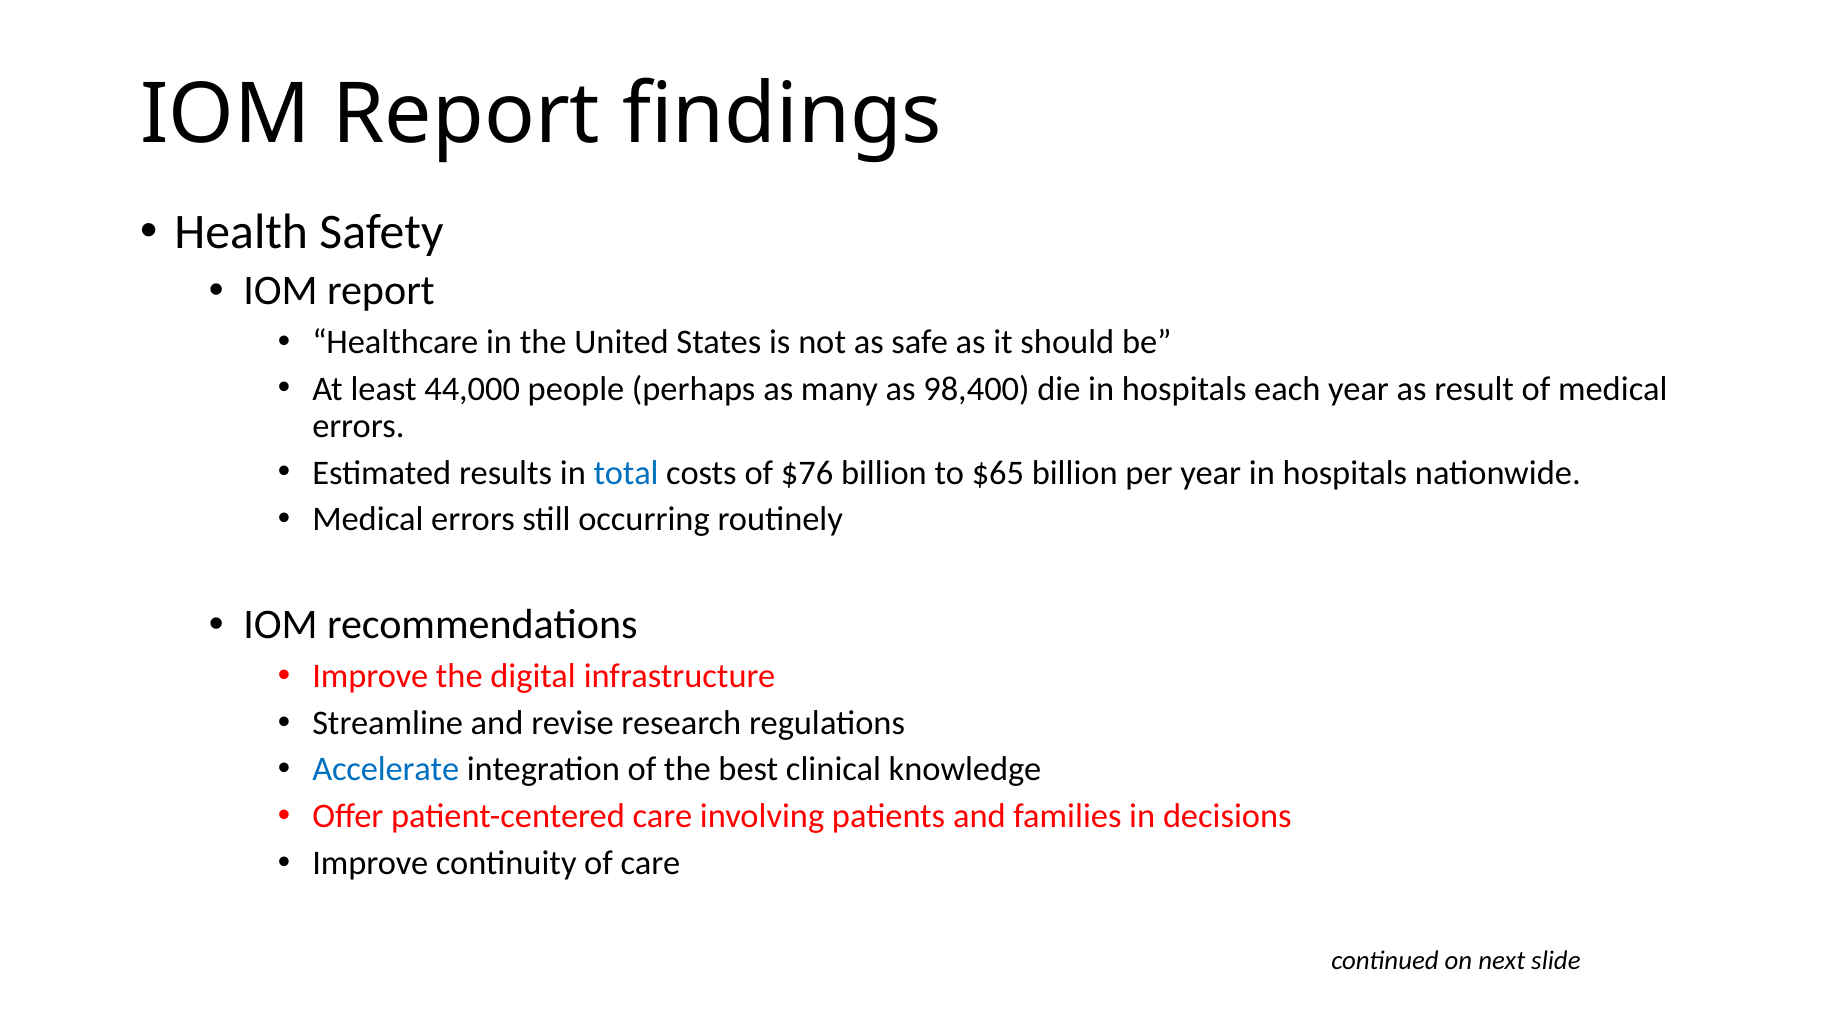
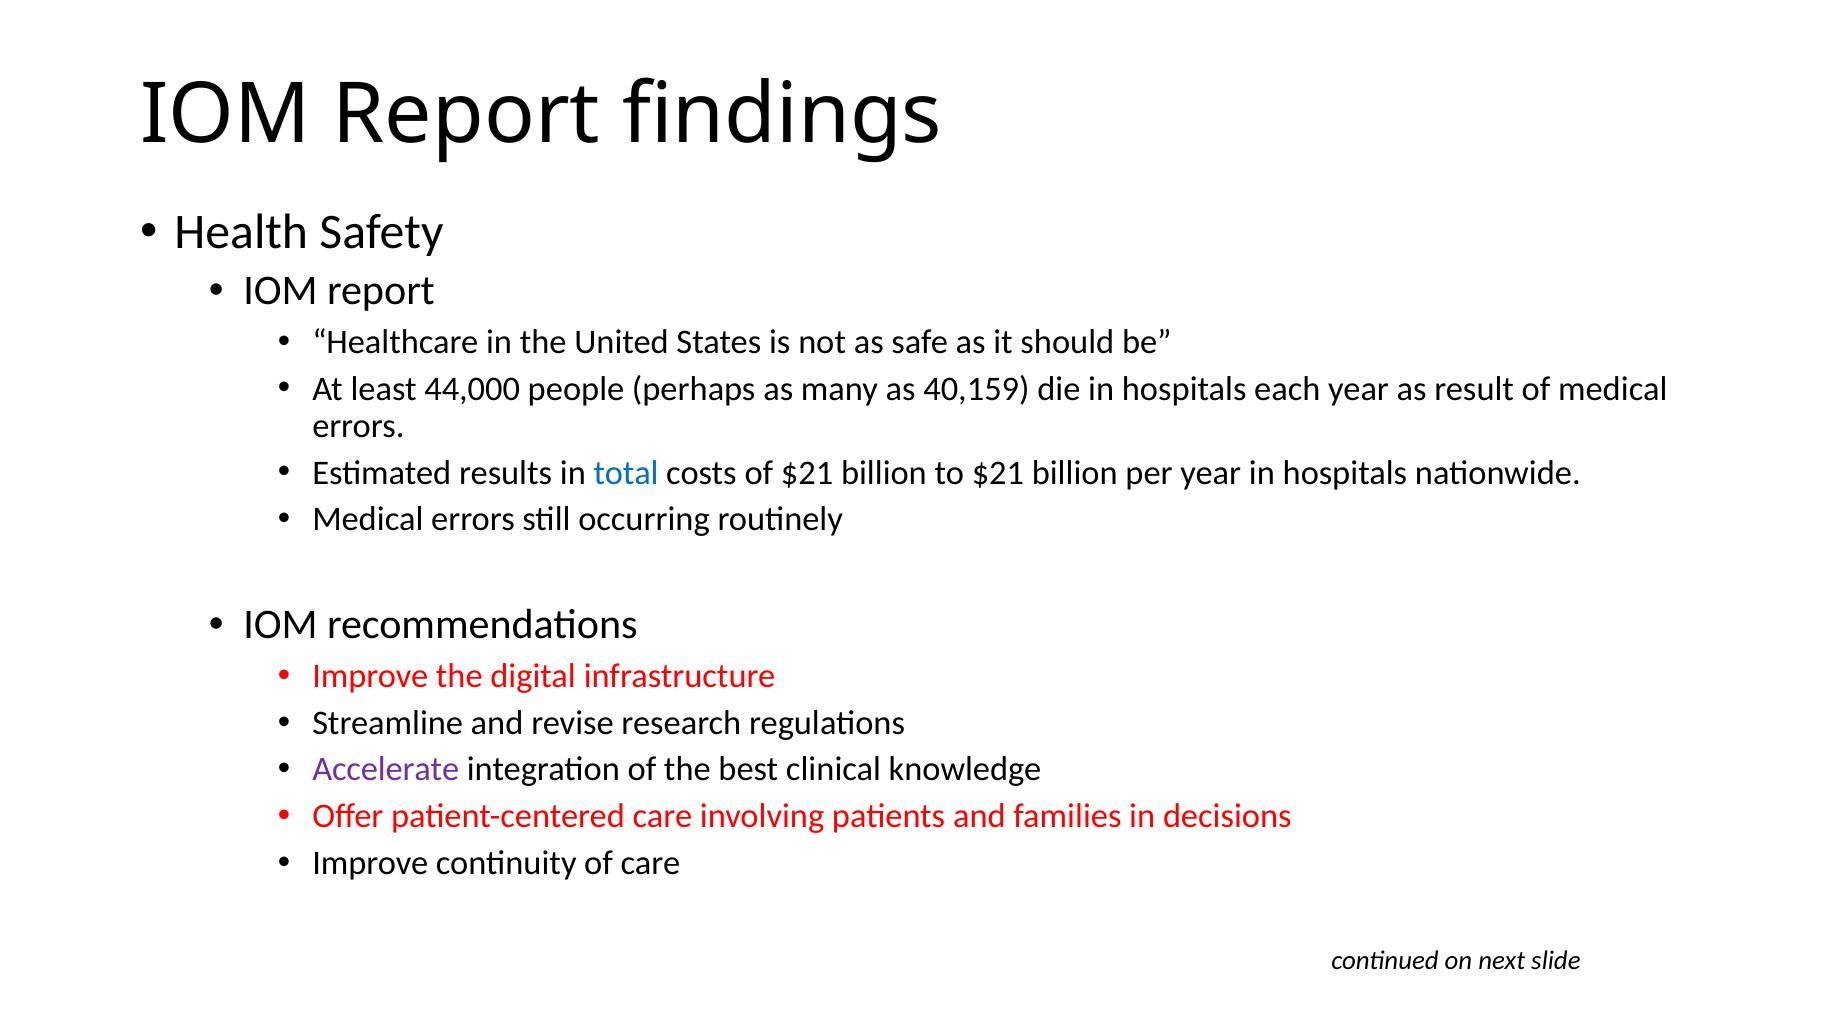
98,400: 98,400 -> 40,159
of $76: $76 -> $21
to $65: $65 -> $21
Accelerate colour: blue -> purple
